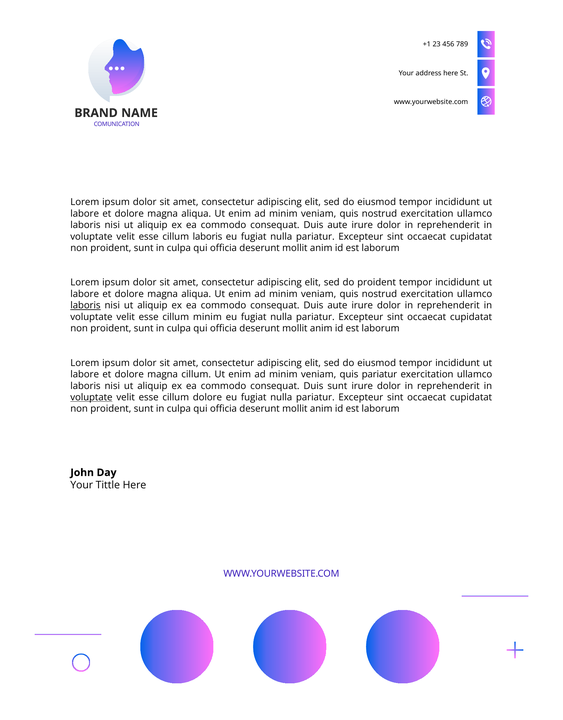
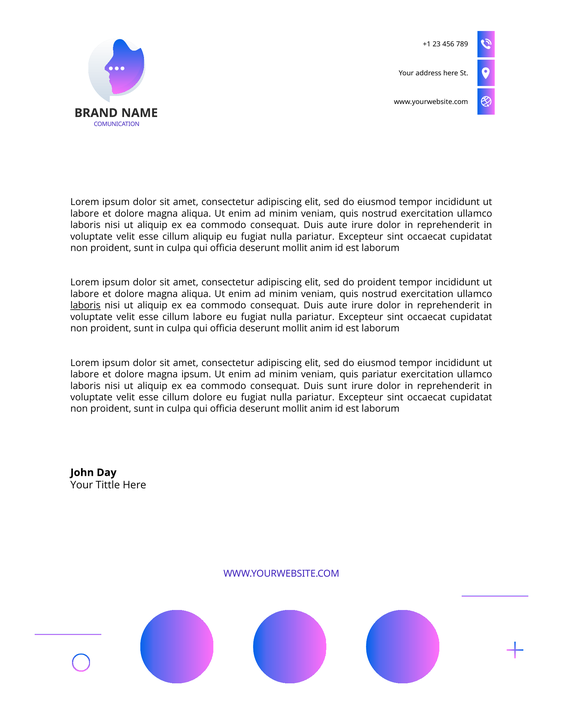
cillum laboris: laboris -> aliquip
cillum minim: minim -> labore
magna cillum: cillum -> ipsum
voluptate at (91, 397) underline: present -> none
